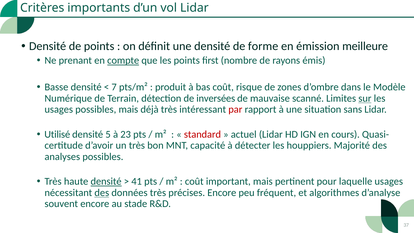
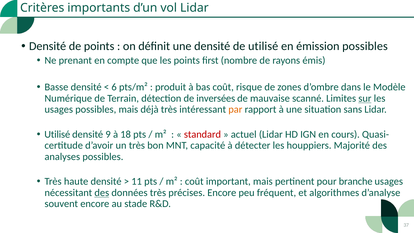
de forme: forme -> utilisé
émission meilleure: meilleure -> possibles
compte underline: present -> none
7: 7 -> 6
par colour: red -> orange
5: 5 -> 9
23: 23 -> 18
densité at (106, 181) underline: present -> none
41: 41 -> 11
laquelle: laquelle -> branche
